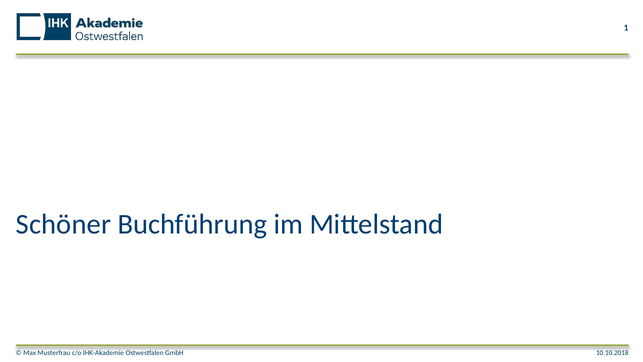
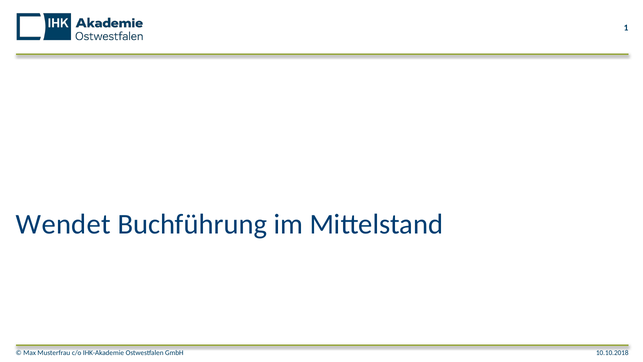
Schöner: Schöner -> Wendet
